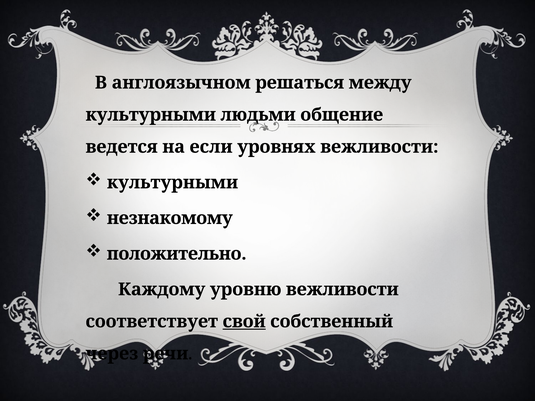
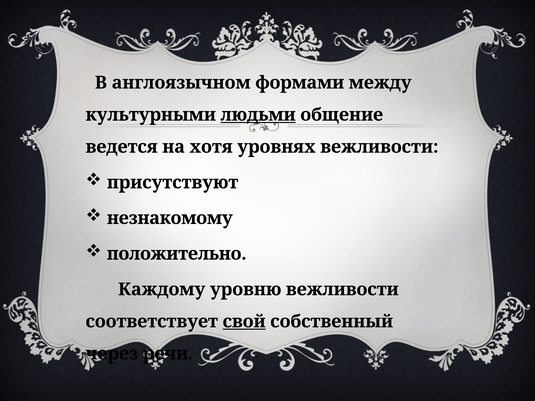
решаться: решаться -> формами
людьми underline: none -> present
если: если -> хотя
культурными at (173, 183): культурными -> присутствуют
